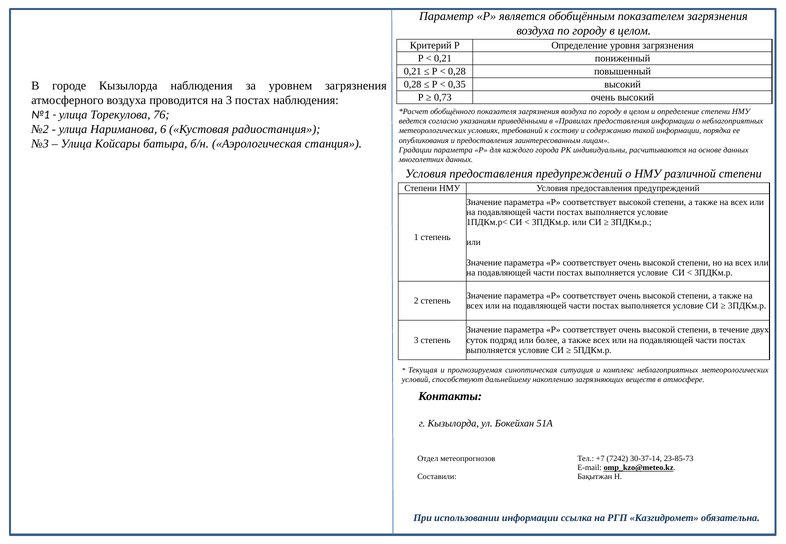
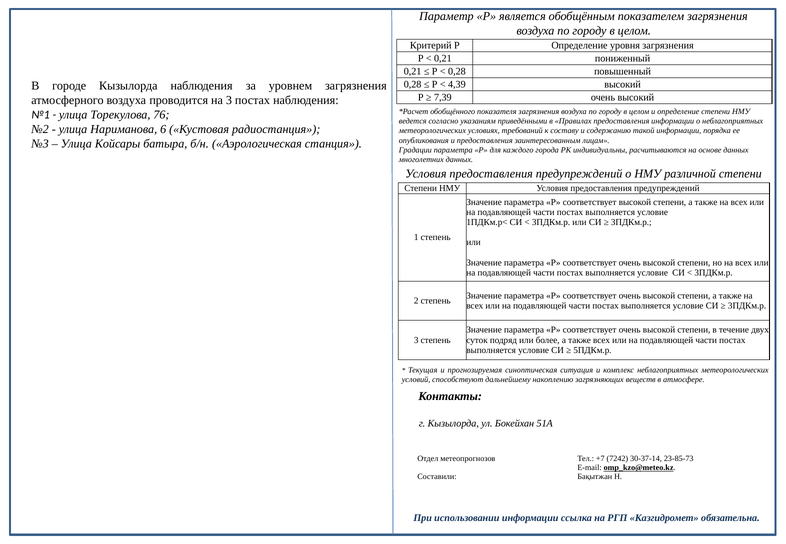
0,35: 0,35 -> 4,39
0,73: 0,73 -> 7,39
